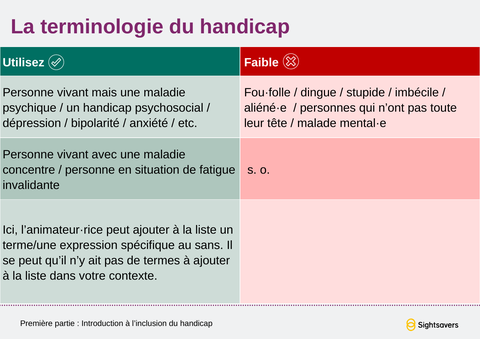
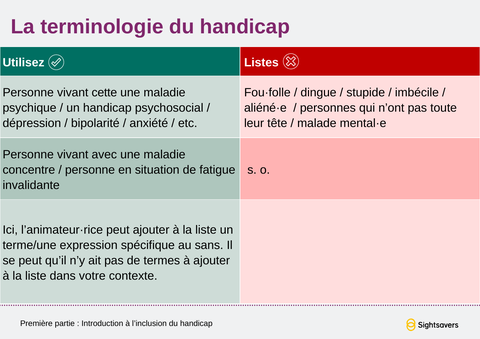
Faible: Faible -> Listes
mais: mais -> cette
